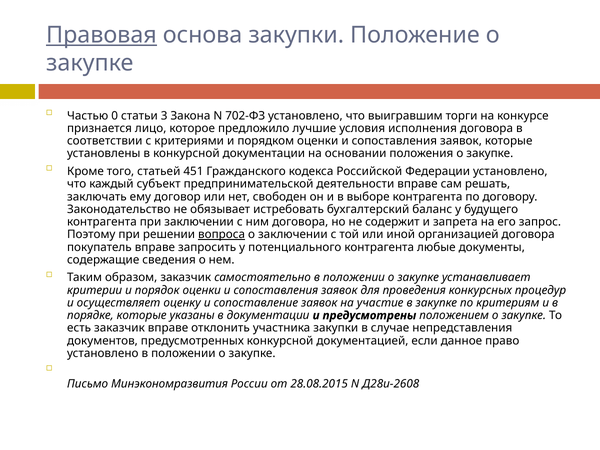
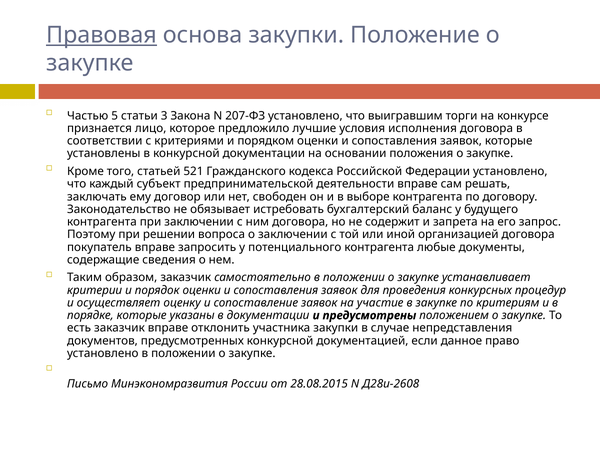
0: 0 -> 5
702-ФЗ: 702-ФЗ -> 207-ФЗ
451: 451 -> 521
вопроса underline: present -> none
